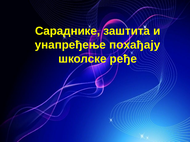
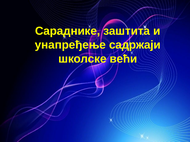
похађају: похађају -> садржаји
ређе: ређе -> већи
